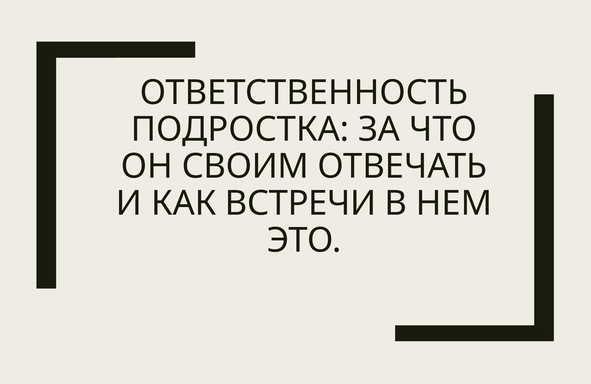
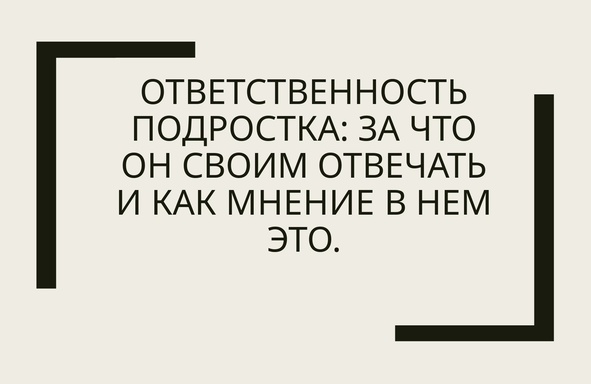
ВСТРЕЧИ: ВСТРЕЧИ -> МНЕНИЕ
